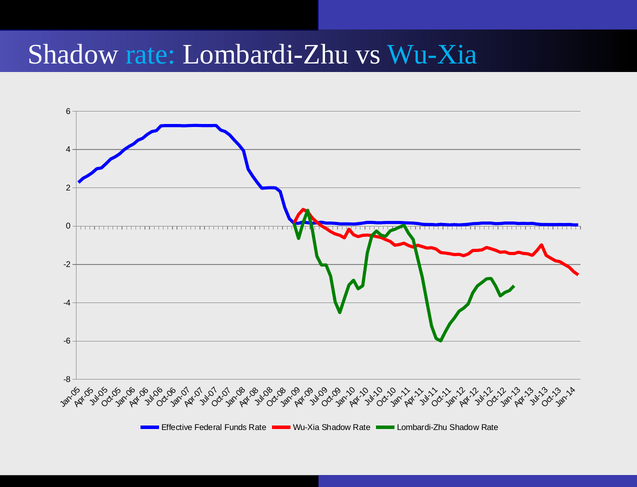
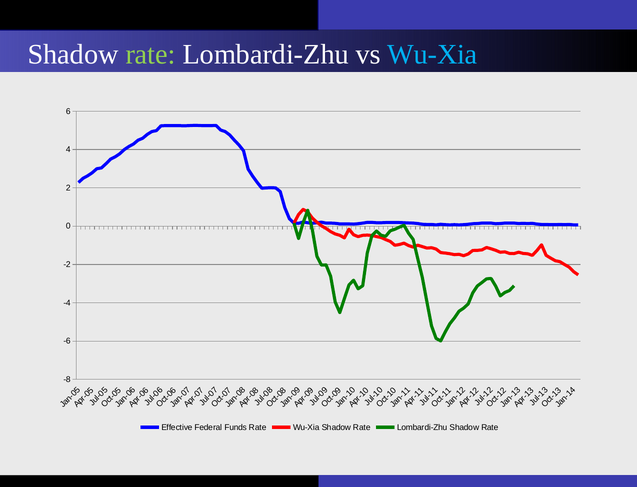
rate at (151, 54) colour: light blue -> light green
